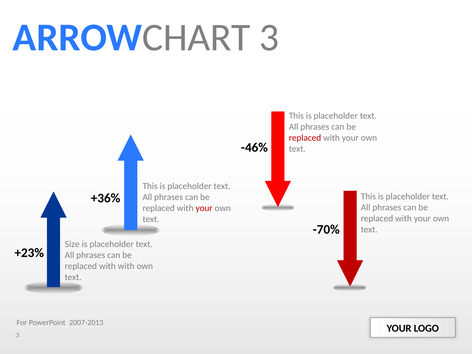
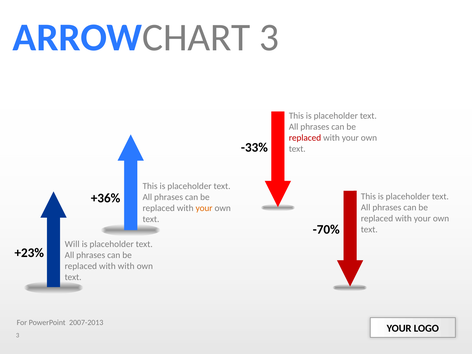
-46%: -46% -> -33%
your at (204, 208) colour: red -> orange
Size: Size -> Will
